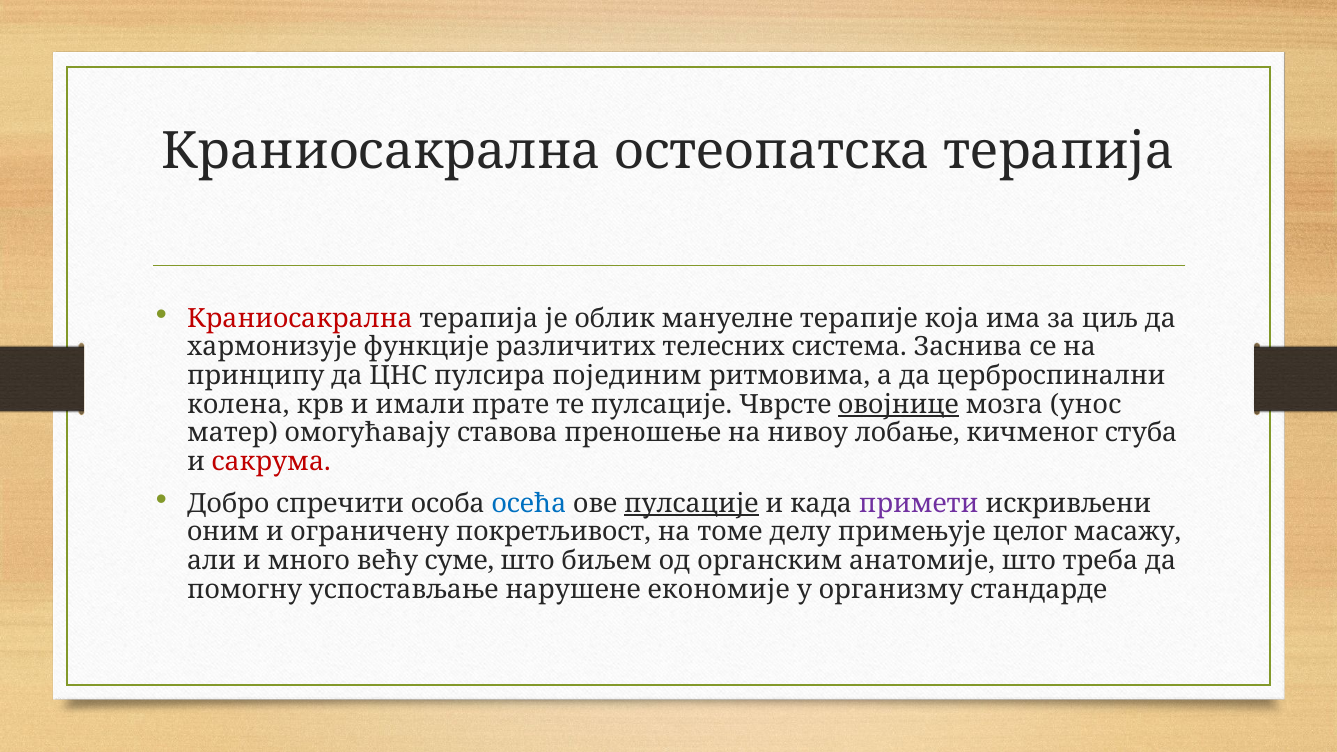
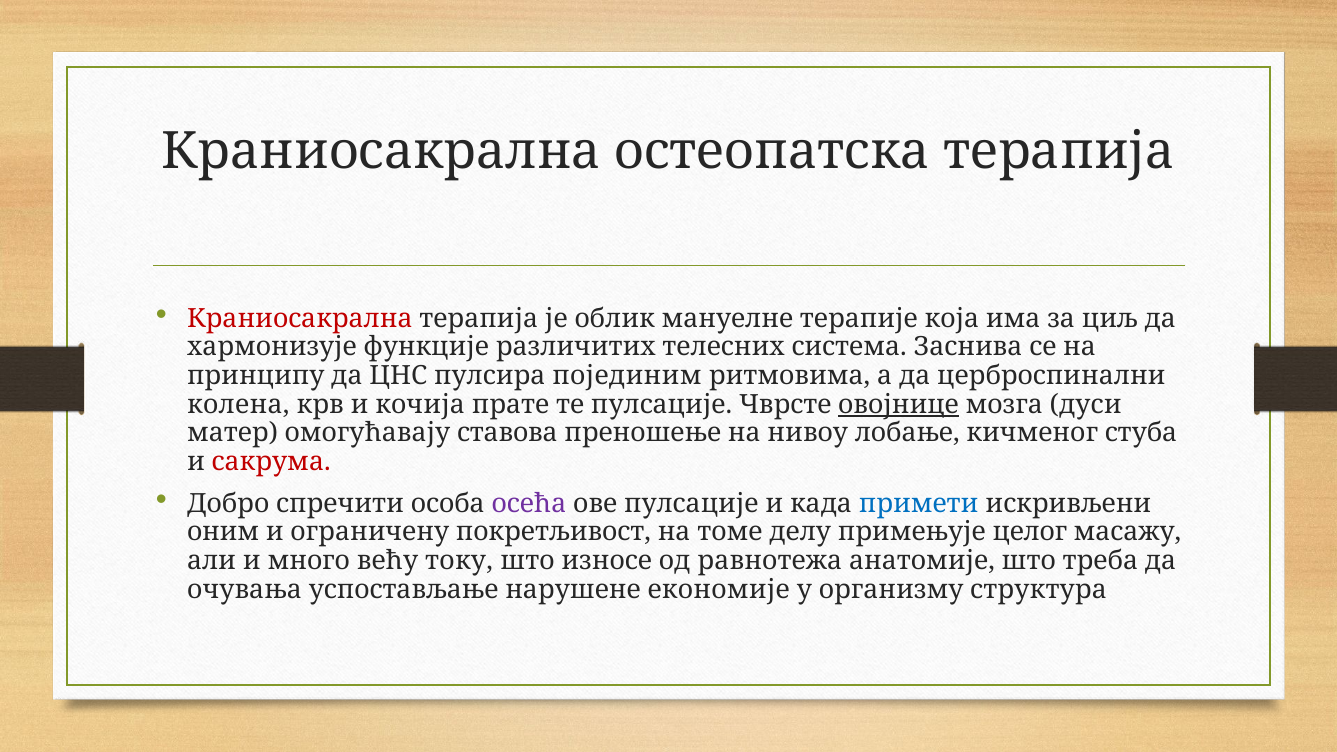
имали: имали -> кочија
унос: унос -> дуси
осећа colour: blue -> purple
пулсације at (691, 504) underline: present -> none
примети colour: purple -> blue
суме: суме -> току
биљем: биљем -> износе
органским: органским -> равнотежа
помогну: помогну -> очувања
стандарде: стандарде -> структура
